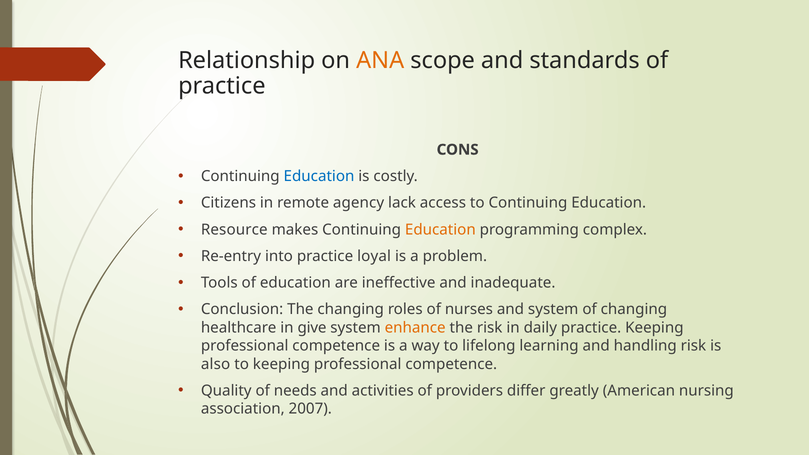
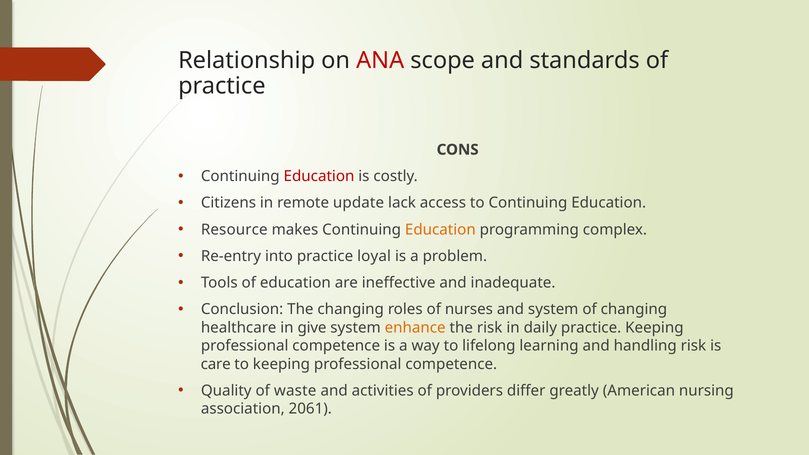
ANA colour: orange -> red
Education at (319, 176) colour: blue -> red
agency: agency -> update
also: also -> care
needs: needs -> waste
2007: 2007 -> 2061
